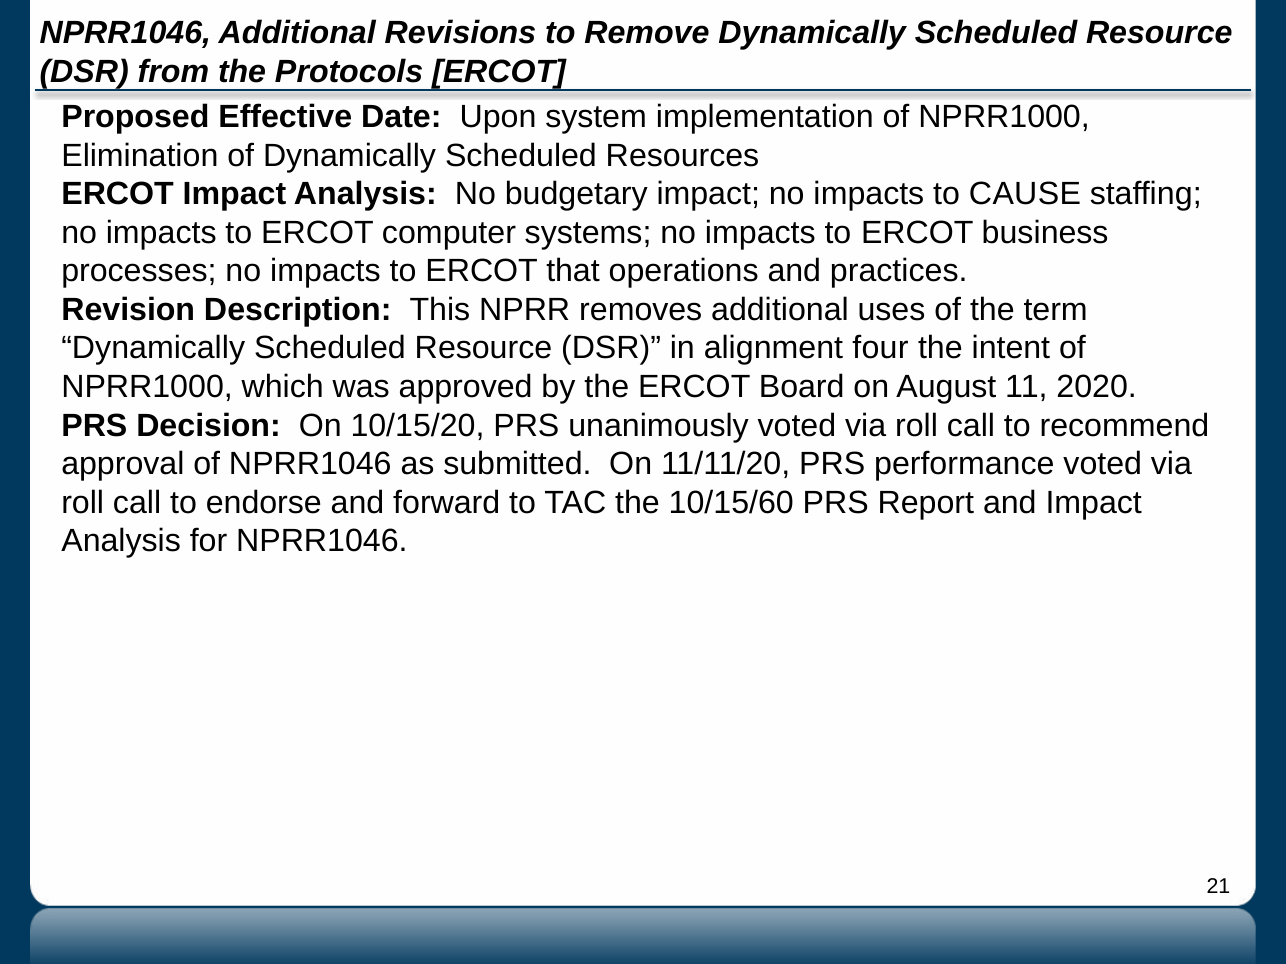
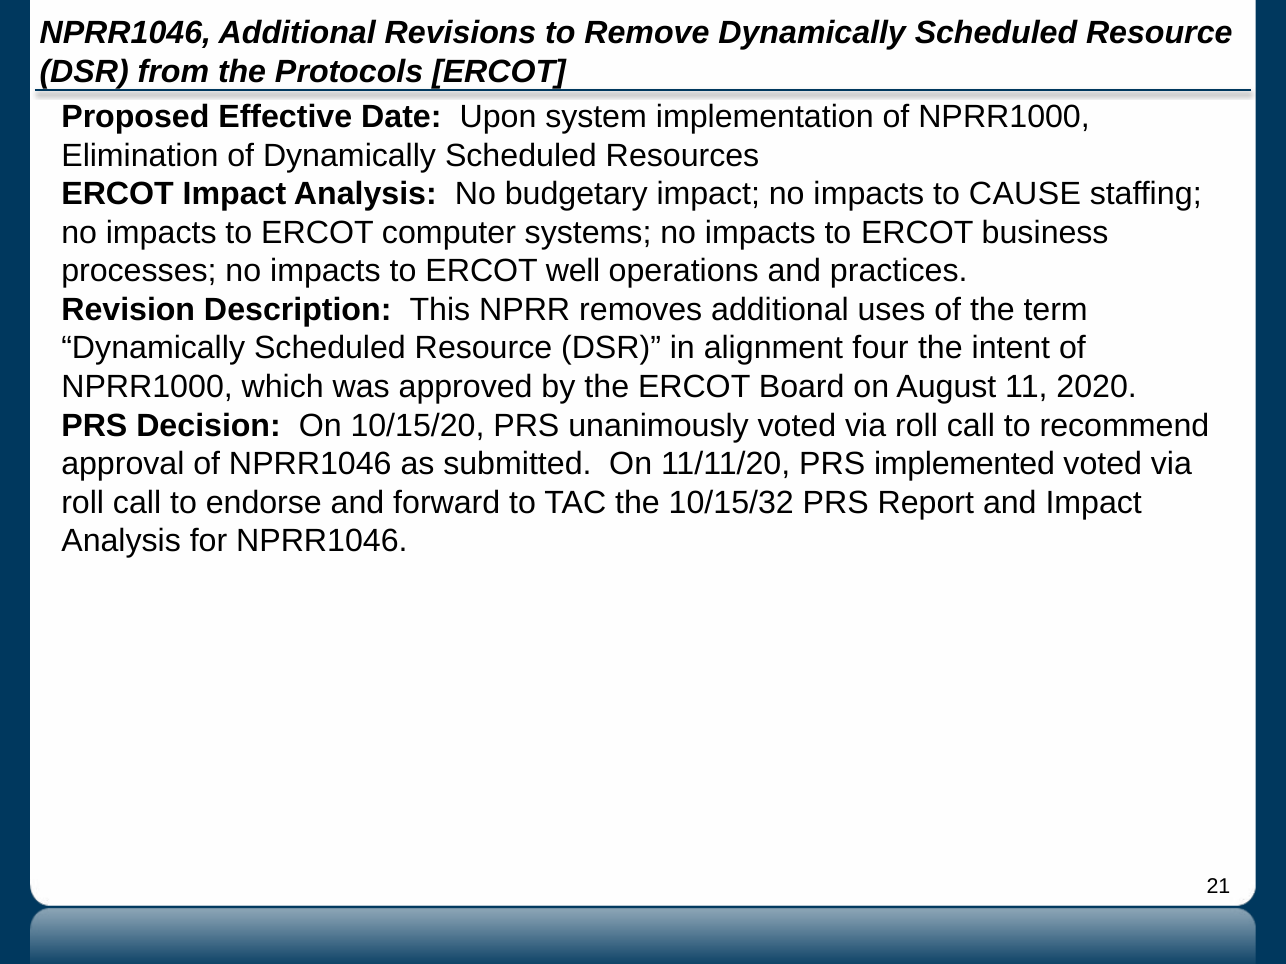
that: that -> well
performance: performance -> implemented
10/15/60: 10/15/60 -> 10/15/32
